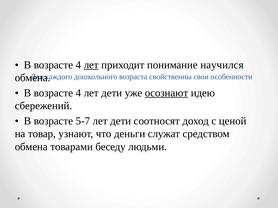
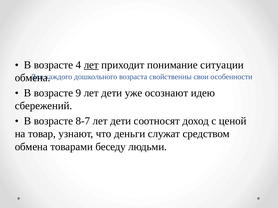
научился: научился -> ситуации
4 at (78, 93): 4 -> 9
осознают underline: present -> none
5-7: 5-7 -> 8-7
